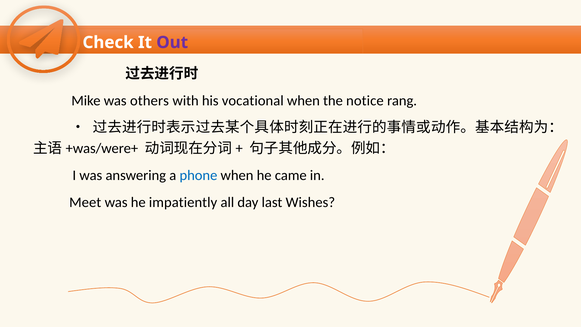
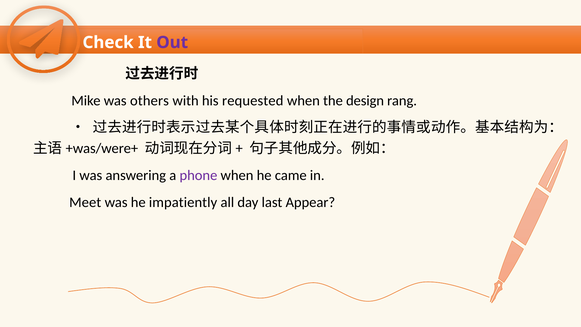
vocational: vocational -> requested
notice: notice -> design
phone colour: blue -> purple
Wishes: Wishes -> Appear
